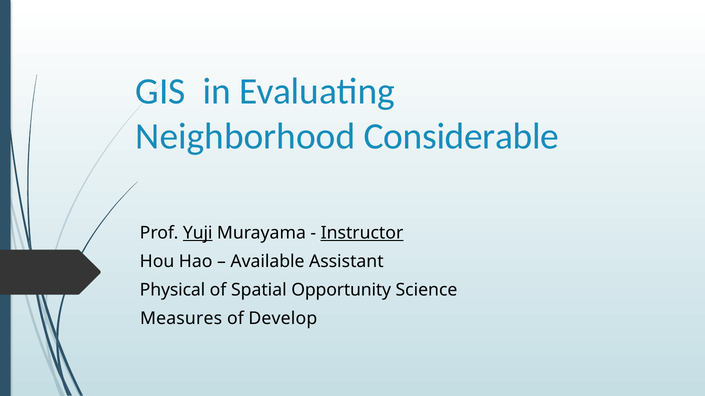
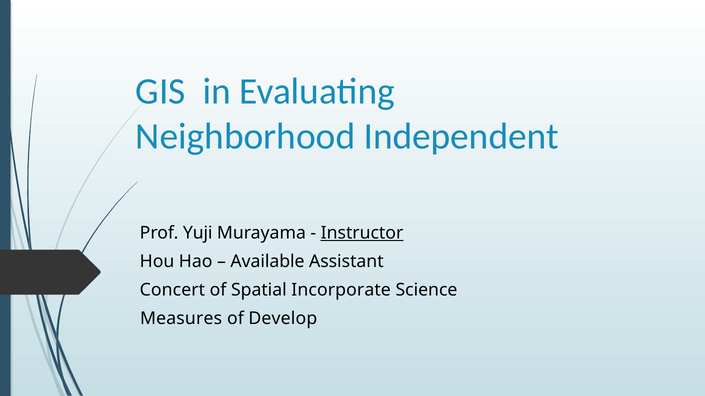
Considerable: Considerable -> Independent
Yuji underline: present -> none
Physical: Physical -> Concert
Opportunity: Opportunity -> Incorporate
